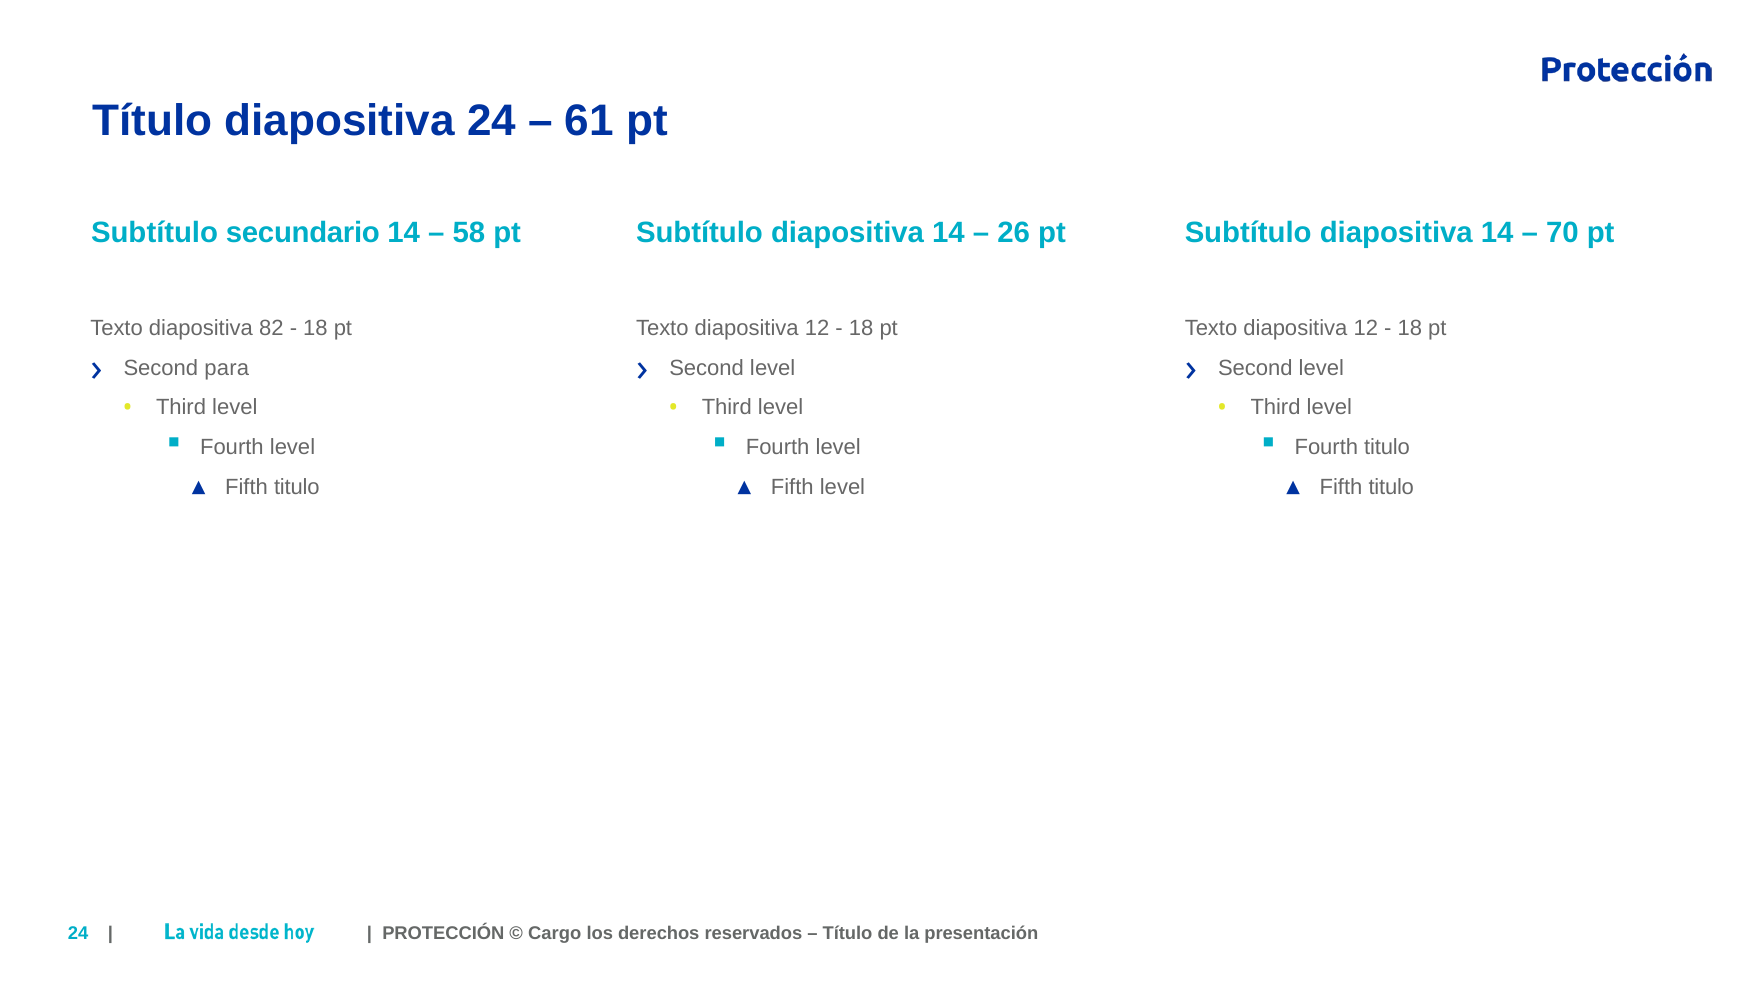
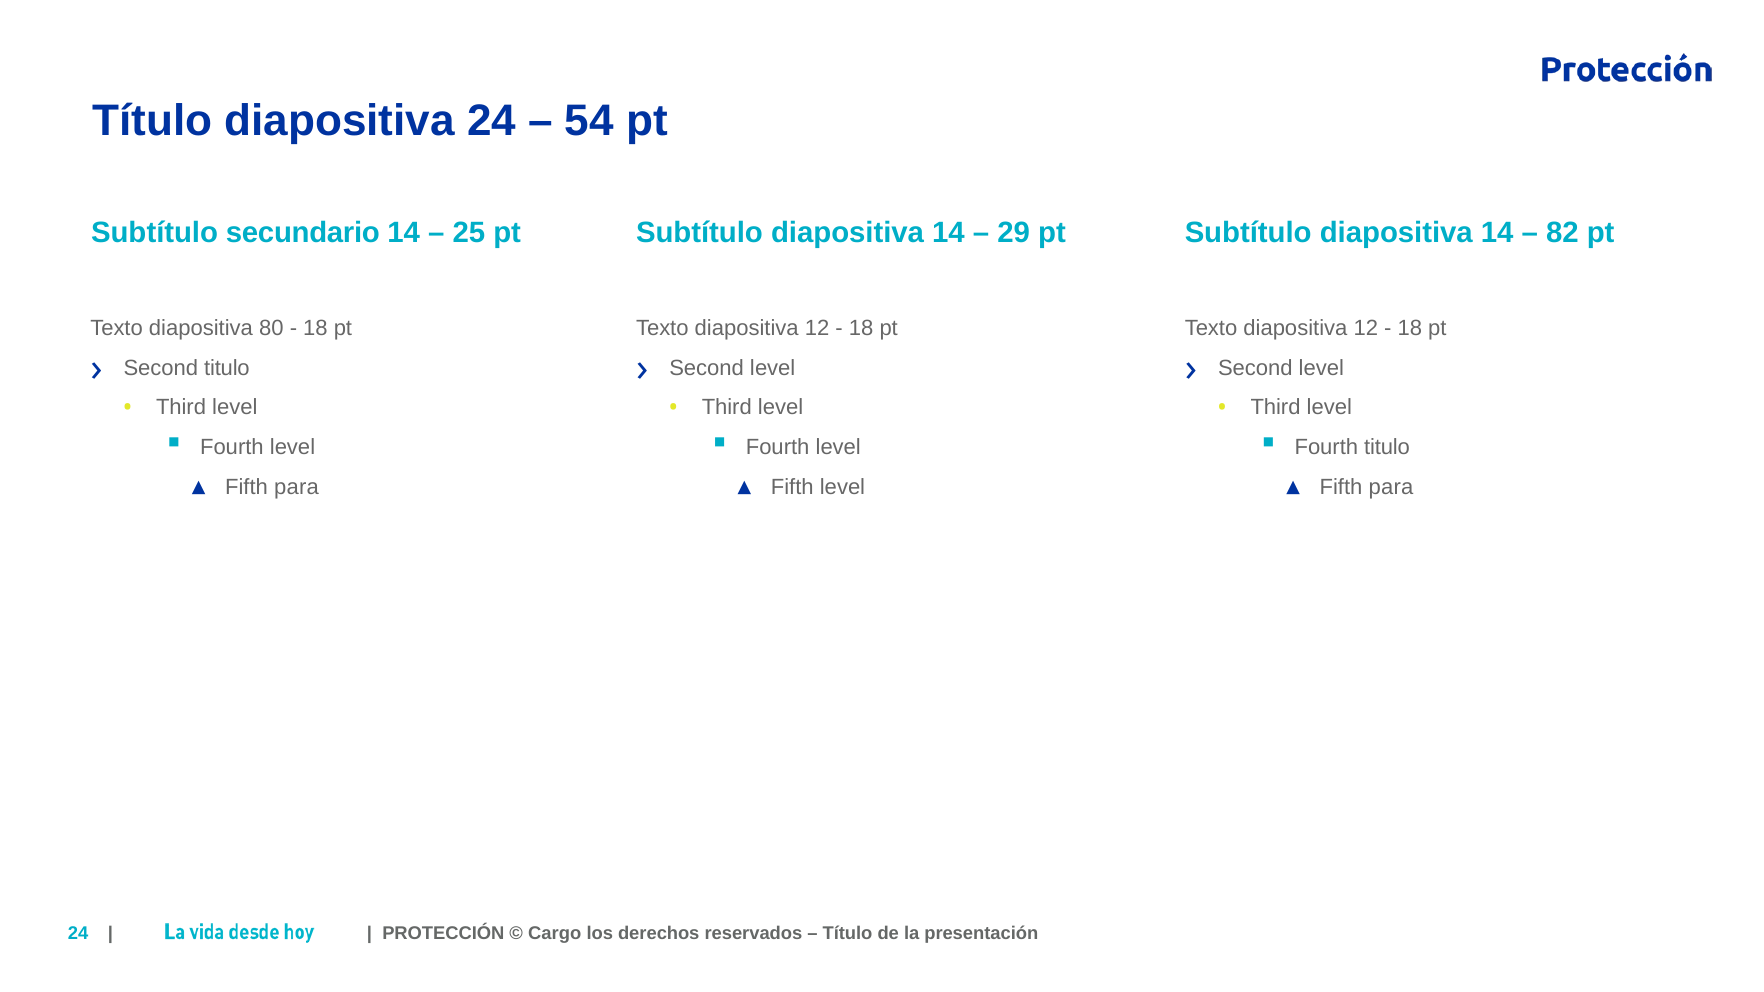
61: 61 -> 54
58: 58 -> 25
26: 26 -> 29
70: 70 -> 82
82: 82 -> 80
Second para: para -> titulo
titulo at (297, 488): titulo -> para
titulo at (1391, 488): titulo -> para
